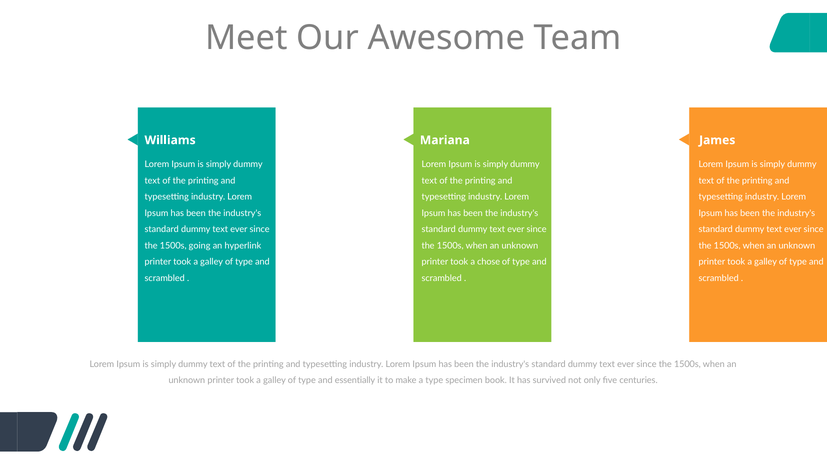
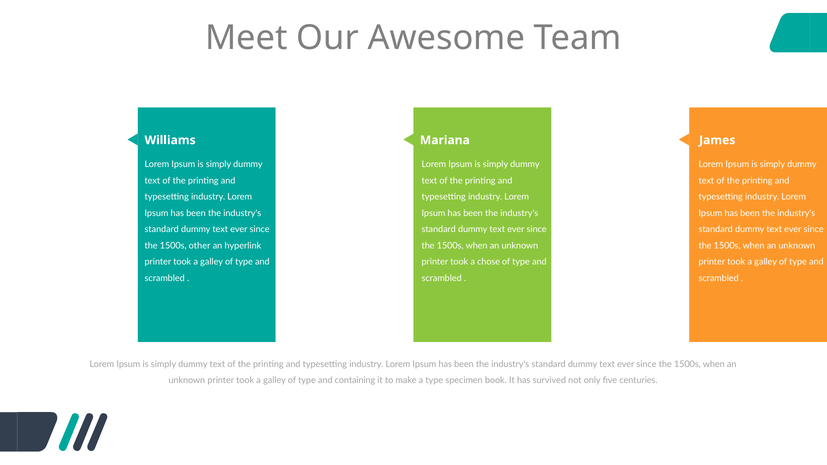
going: going -> other
essentially: essentially -> containing
